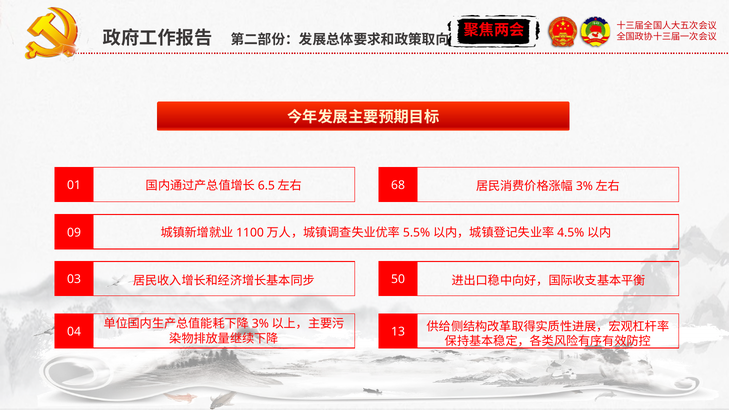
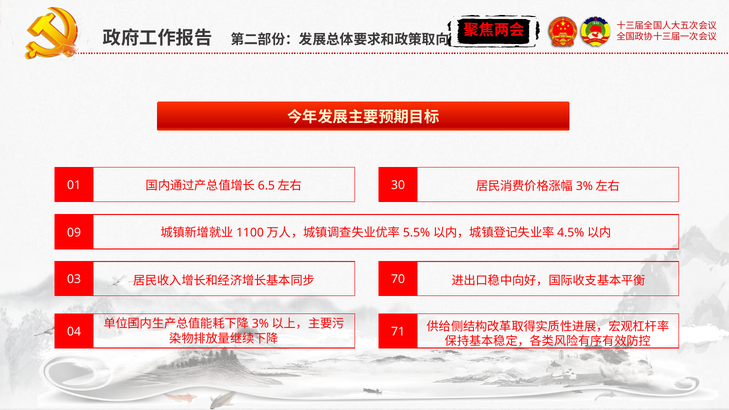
68: 68 -> 30
50: 50 -> 70
13: 13 -> 71
